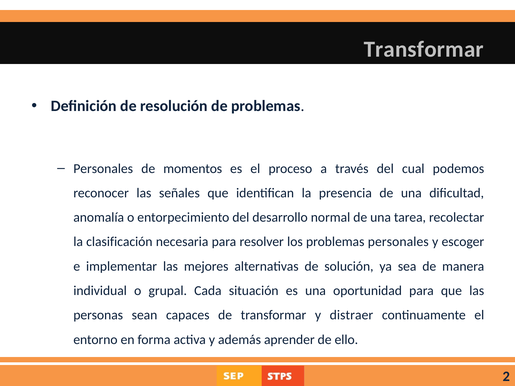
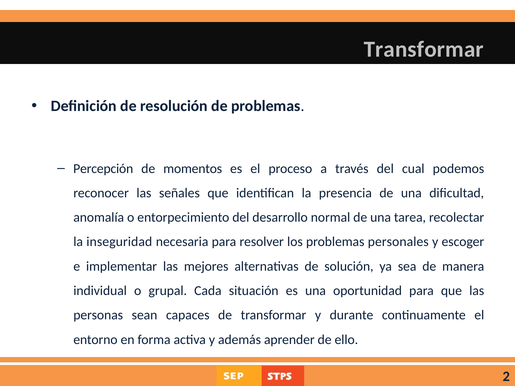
Personales at (103, 169): Personales -> Percepción
clasificación: clasificación -> inseguridad
distraer: distraer -> durante
